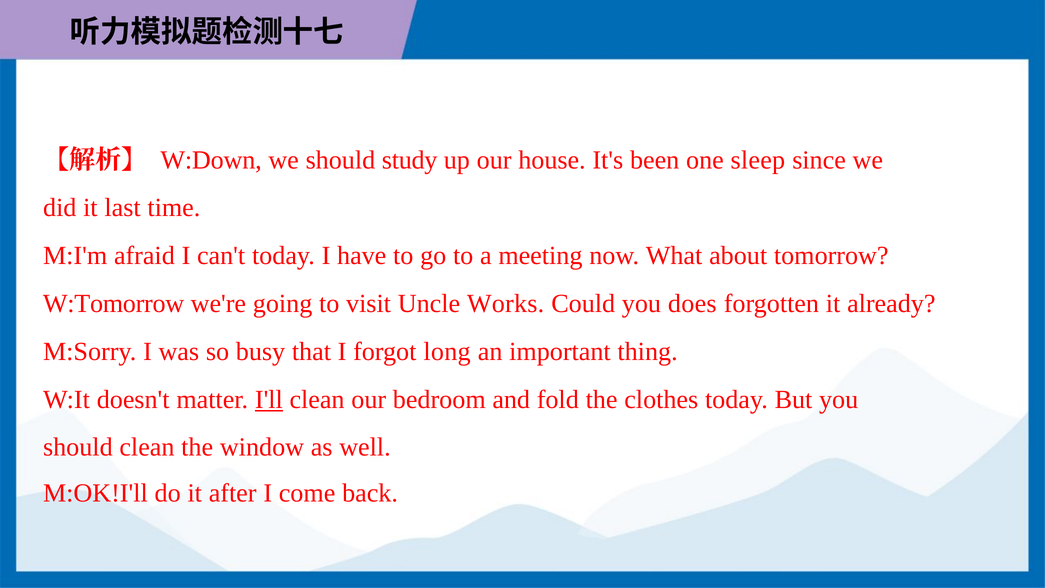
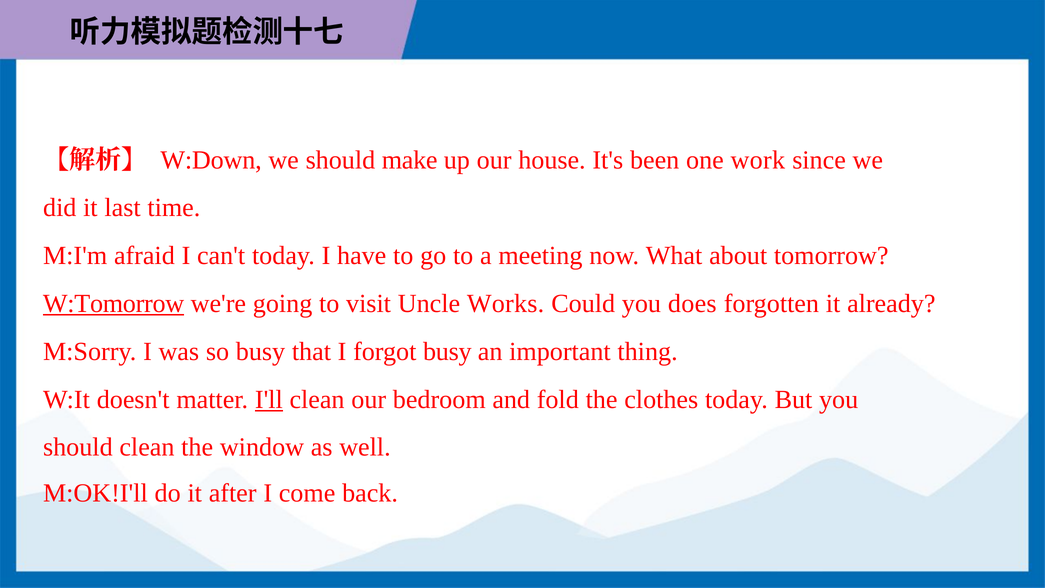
study: study -> make
sleep: sleep -> work
W:Tomorrow underline: none -> present
forgot long: long -> busy
